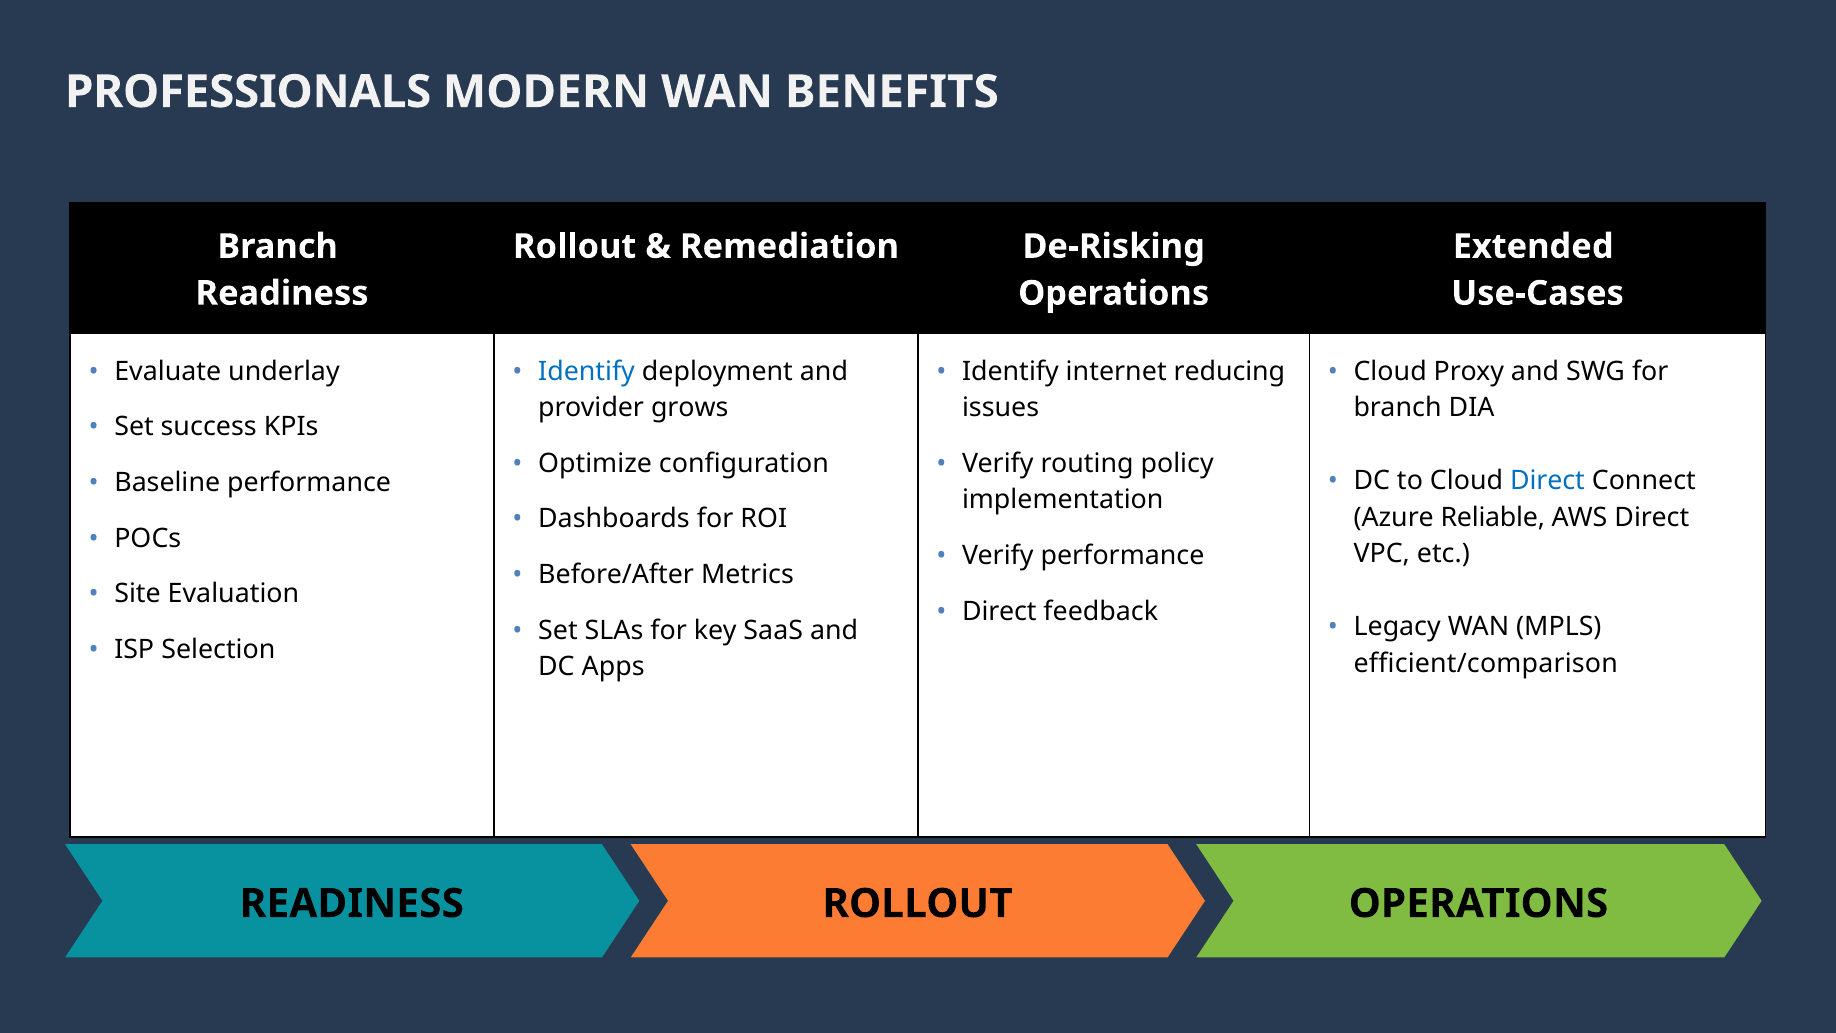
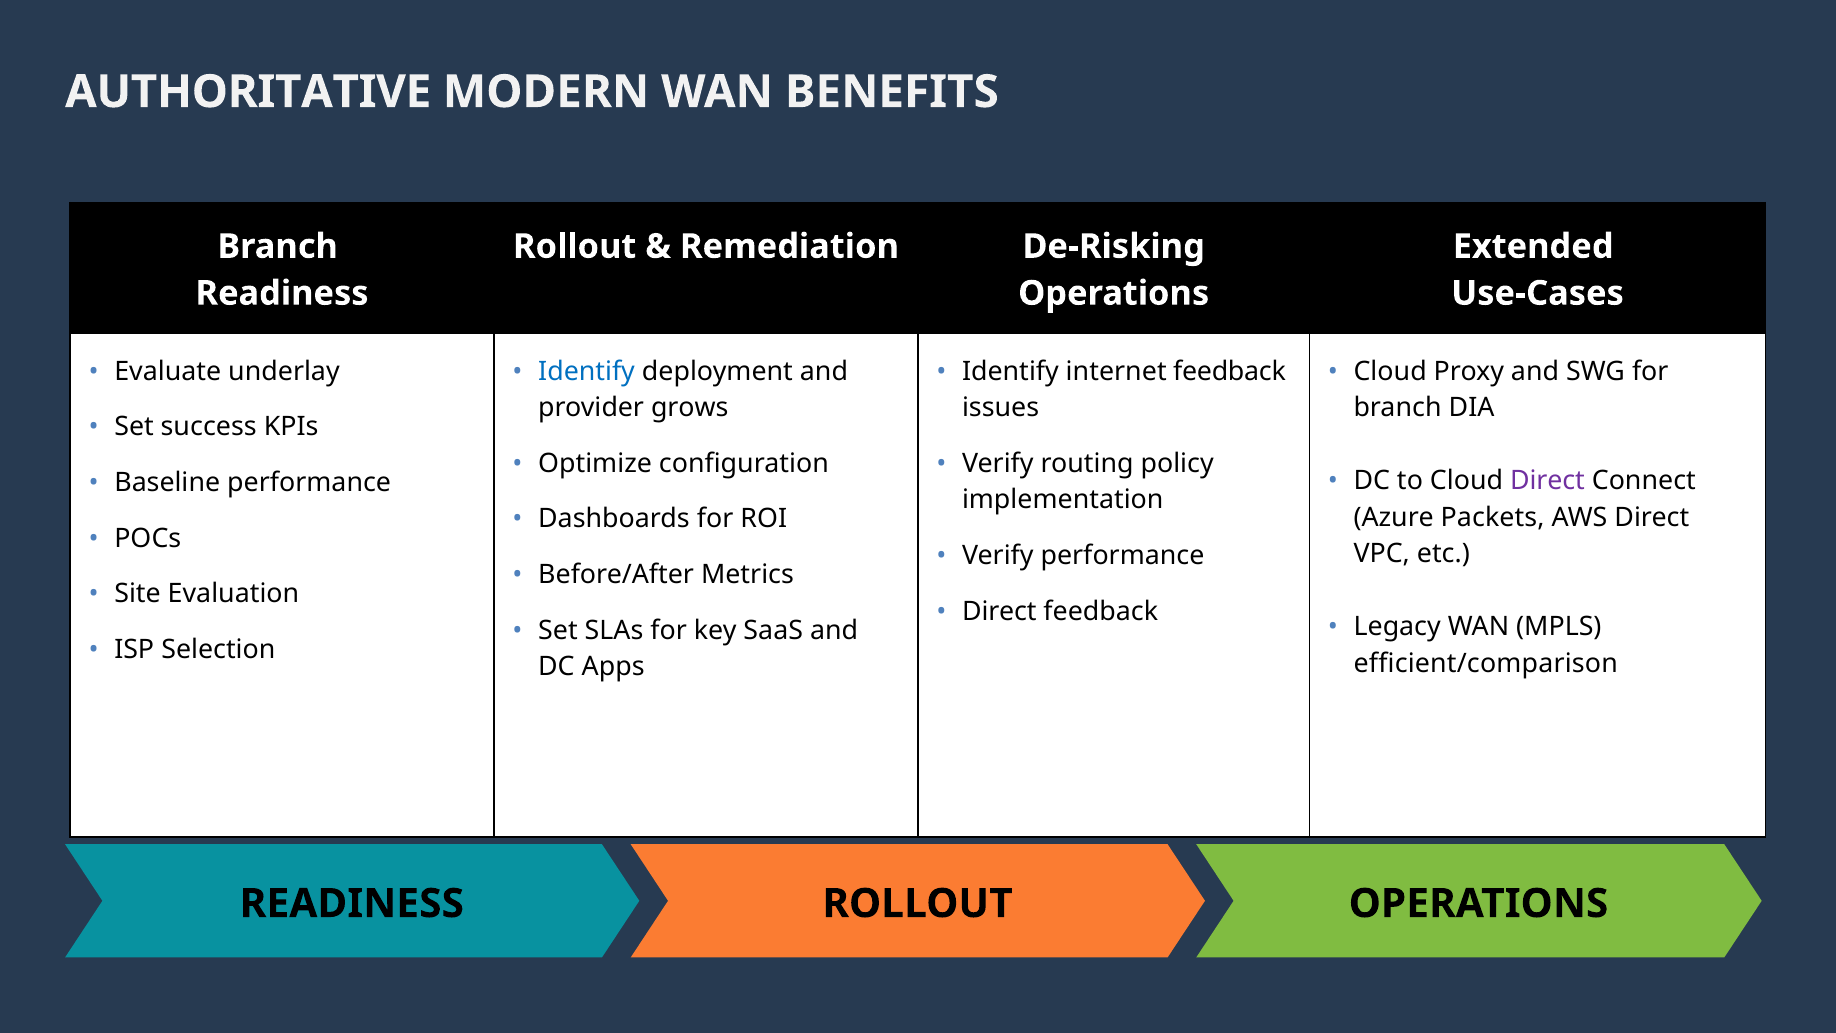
PROFESSIONALS: PROFESSIONALS -> AUTHORITATIVE
internet reducing: reducing -> feedback
Direct at (1547, 481) colour: blue -> purple
Reliable: Reliable -> Packets
